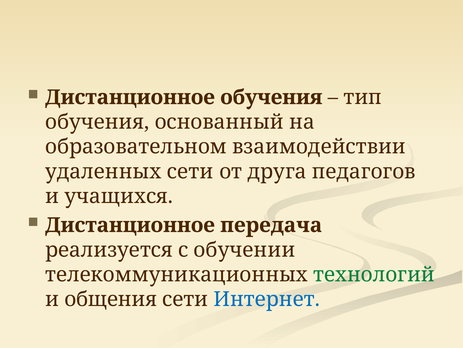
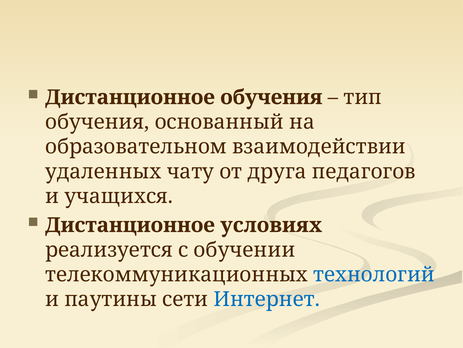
удаленных сети: сети -> чату
передача: передача -> условиях
технологий colour: green -> blue
общения: общения -> паутины
